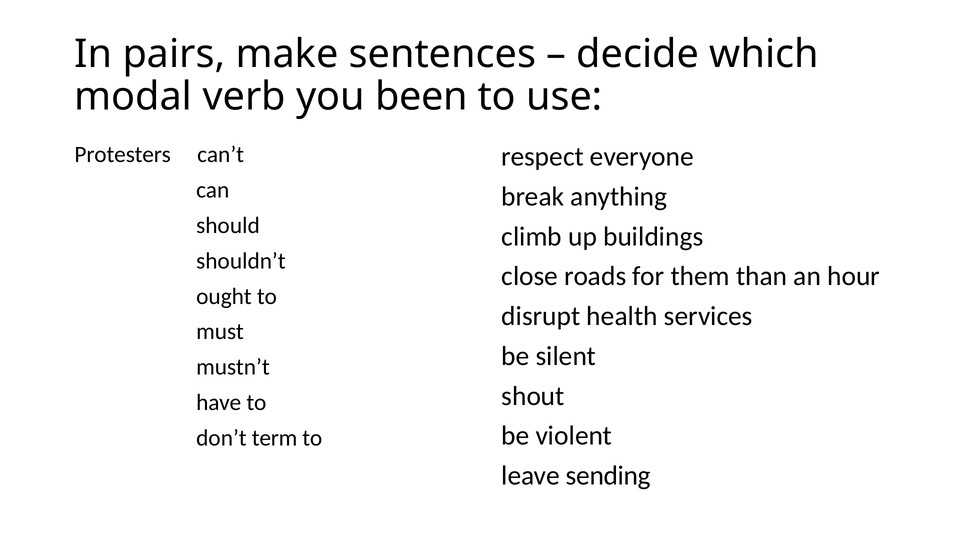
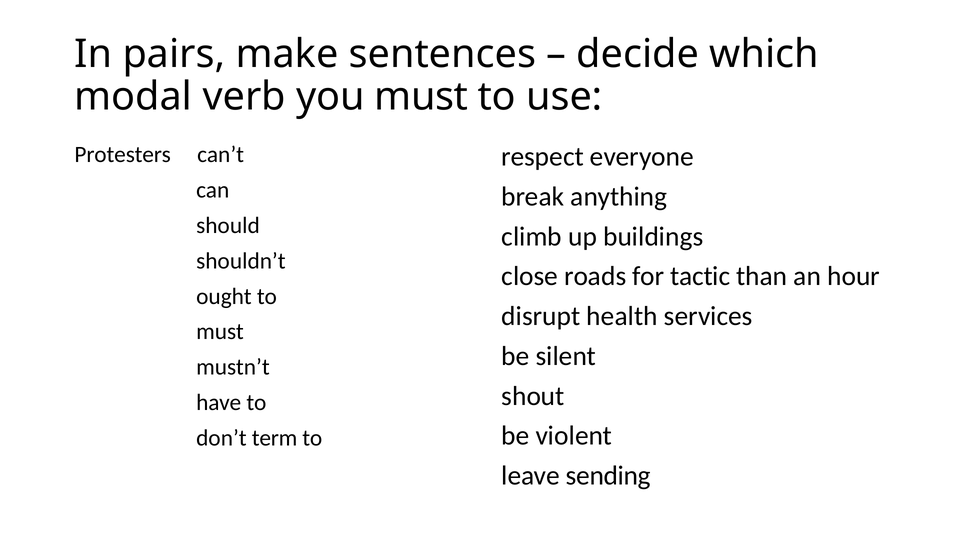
you been: been -> must
them: them -> tactic
